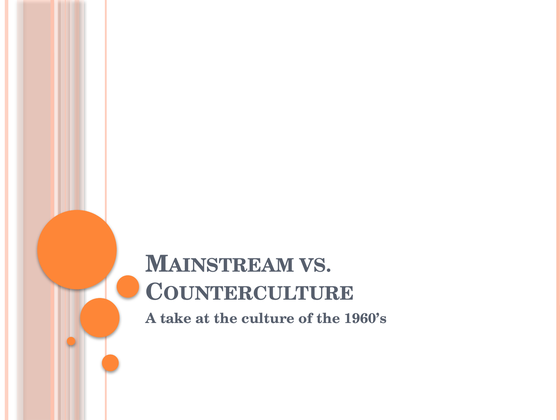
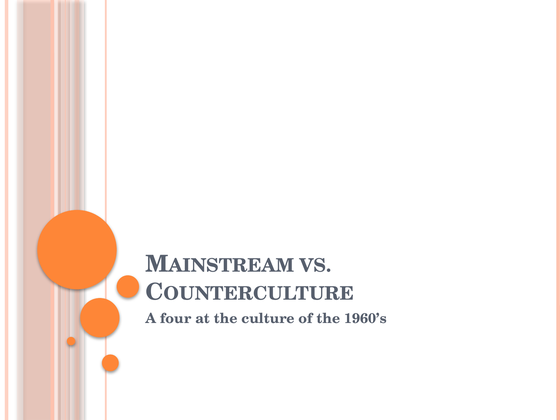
take: take -> four
